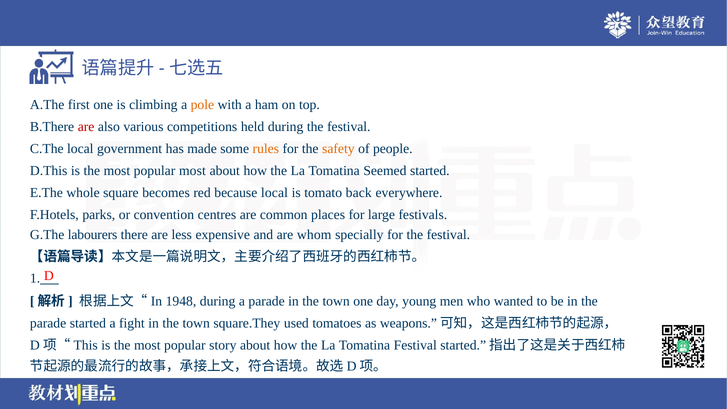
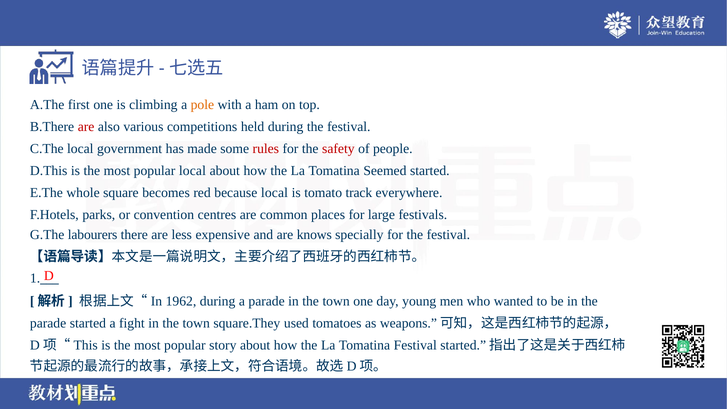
rules colour: orange -> red
safety colour: orange -> red
popular most: most -> local
back: back -> track
whom: whom -> knows
1948: 1948 -> 1962
